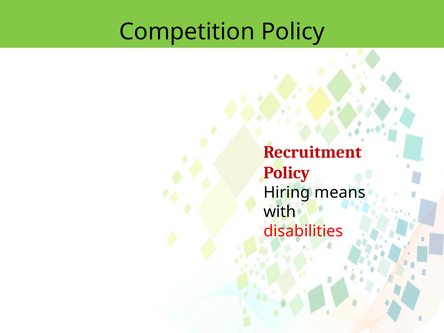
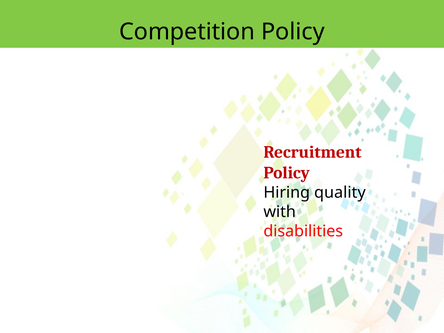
means: means -> quality
